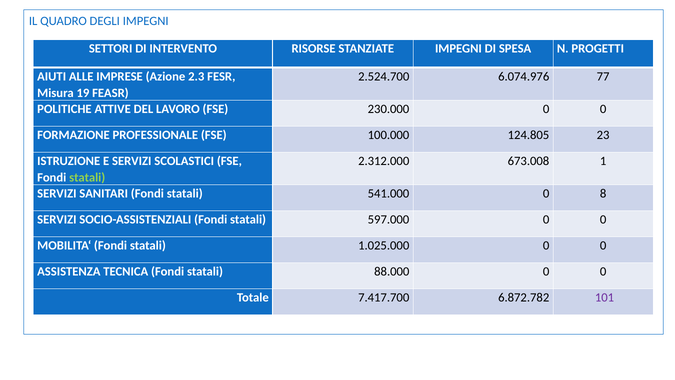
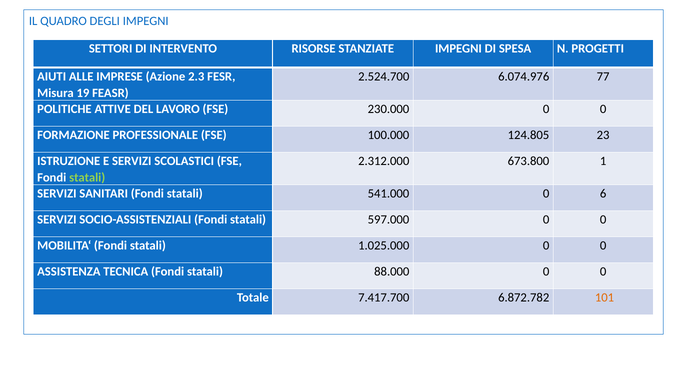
673.008: 673.008 -> 673.800
8: 8 -> 6
101 colour: purple -> orange
